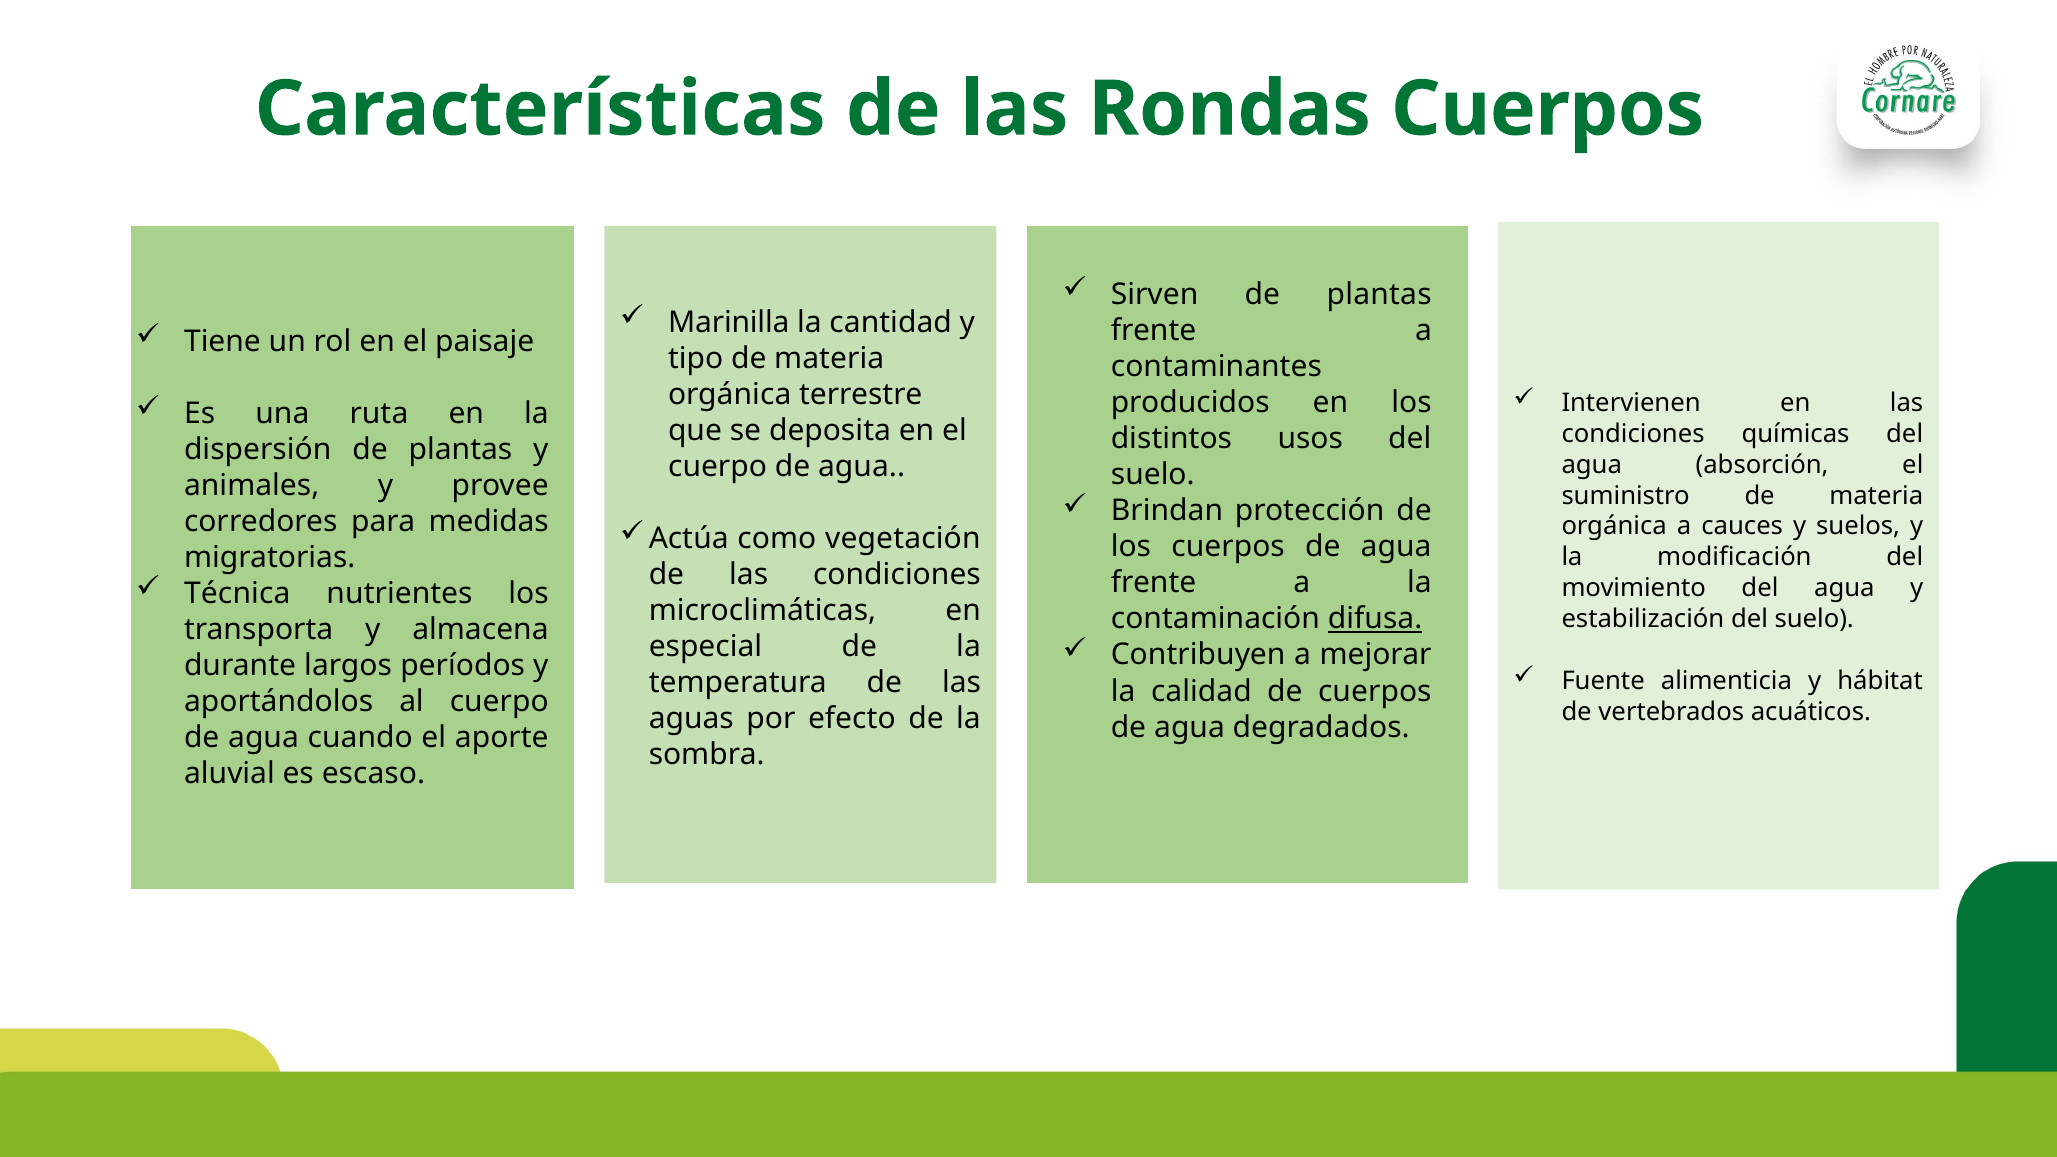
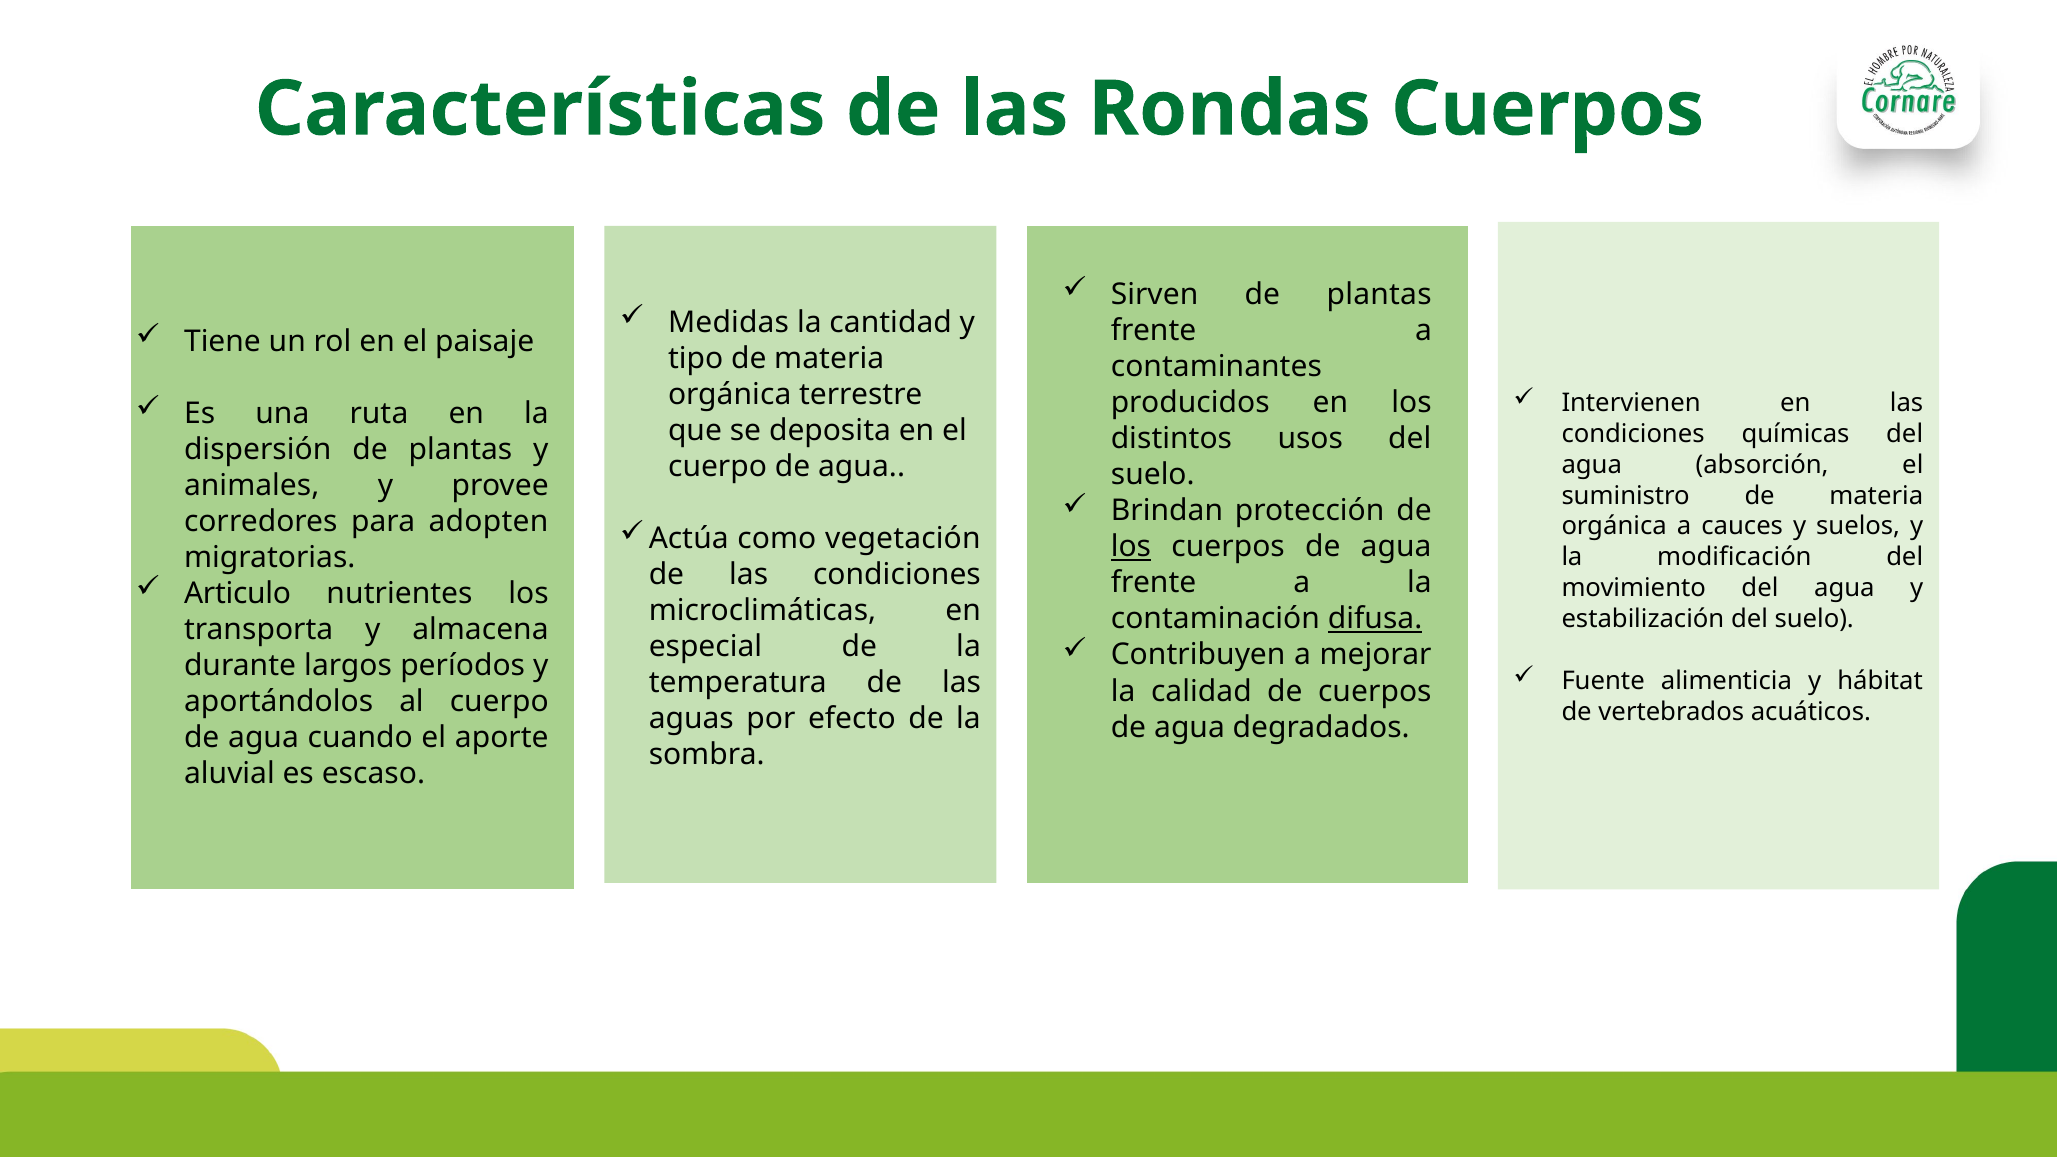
Marinilla: Marinilla -> Medidas
medidas: medidas -> adopten
los at (1131, 547) underline: none -> present
Técnica: Técnica -> Articulo
